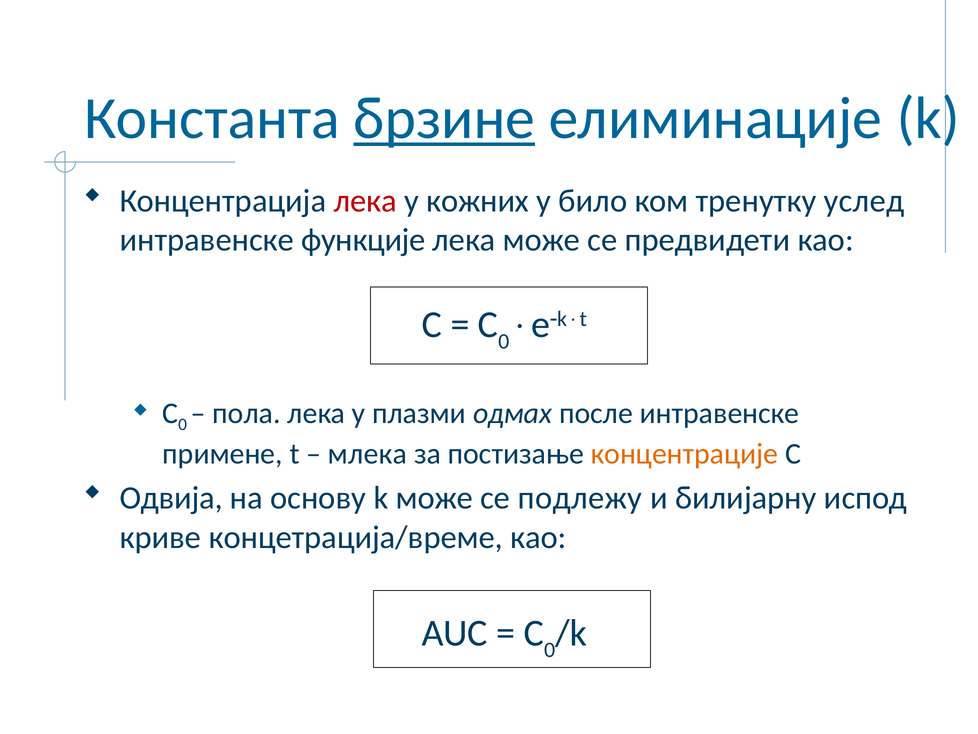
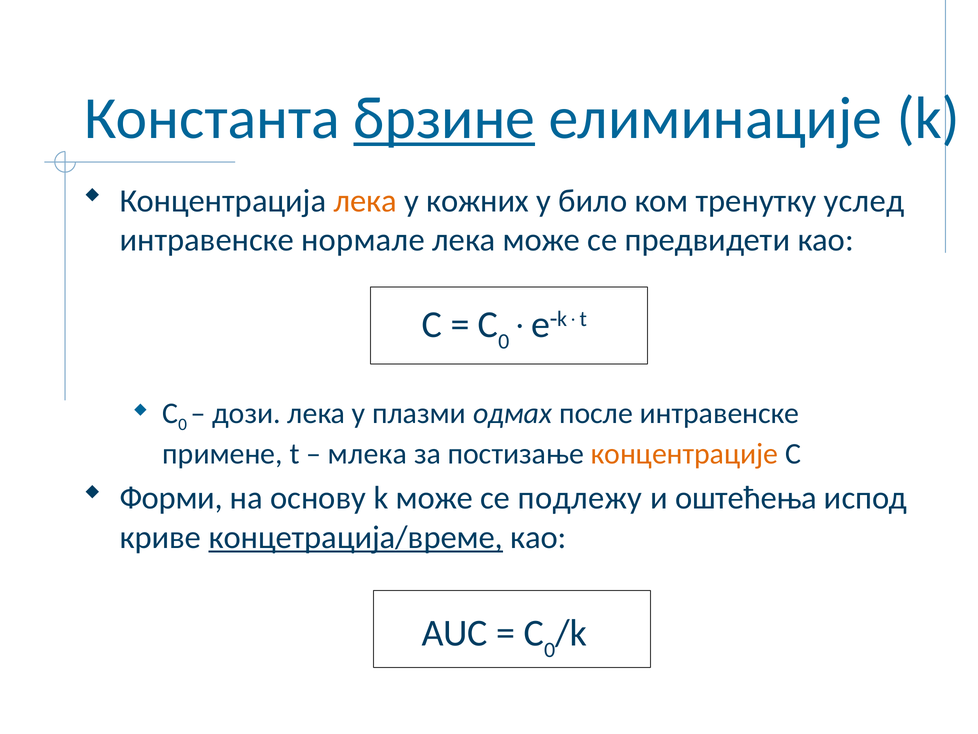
лека at (365, 201) colour: red -> orange
функције: функције -> нормале
пола: пола -> дози
Одвија: Одвија -> Форми
билијарну: билијарну -> оштећења
концетрација/време underline: none -> present
